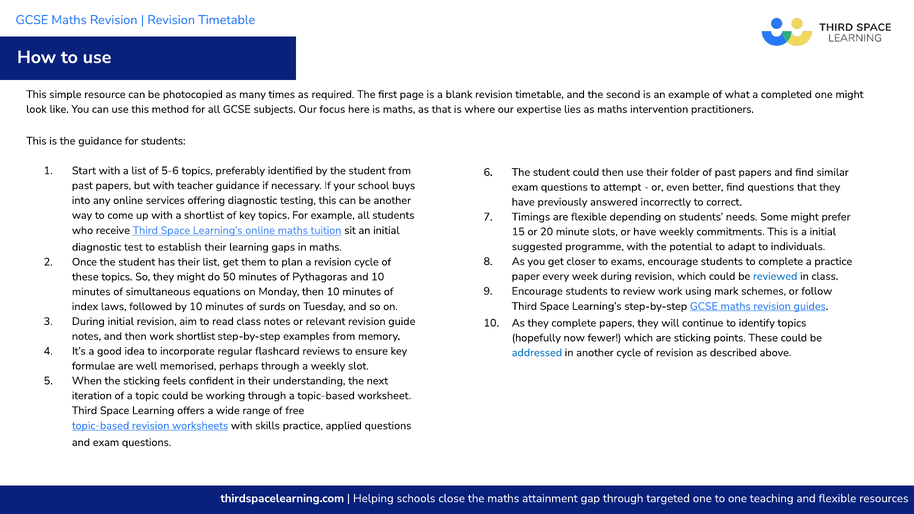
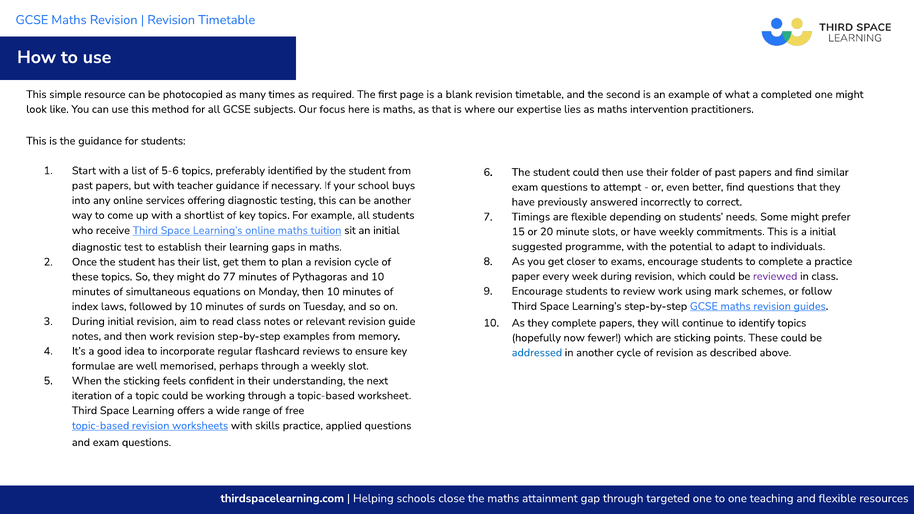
reviewed colour: blue -> purple
50: 50 -> 77
work shortlist: shortlist -> revision
